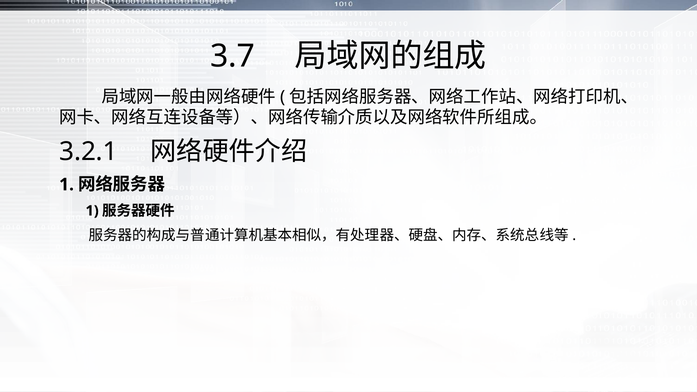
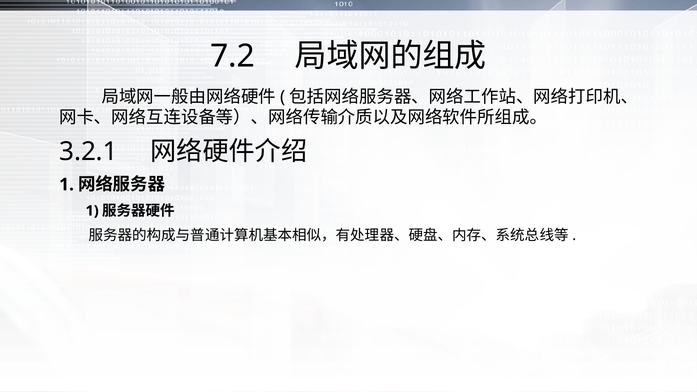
3.7: 3.7 -> 7.2
